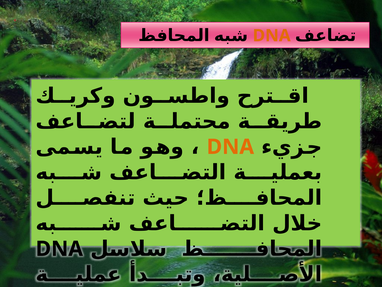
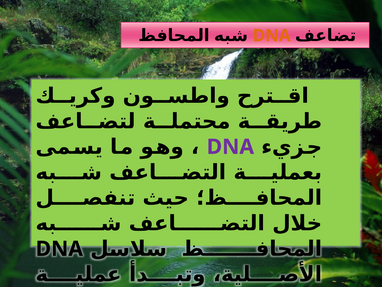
DNA at (230, 147) colour: orange -> purple
